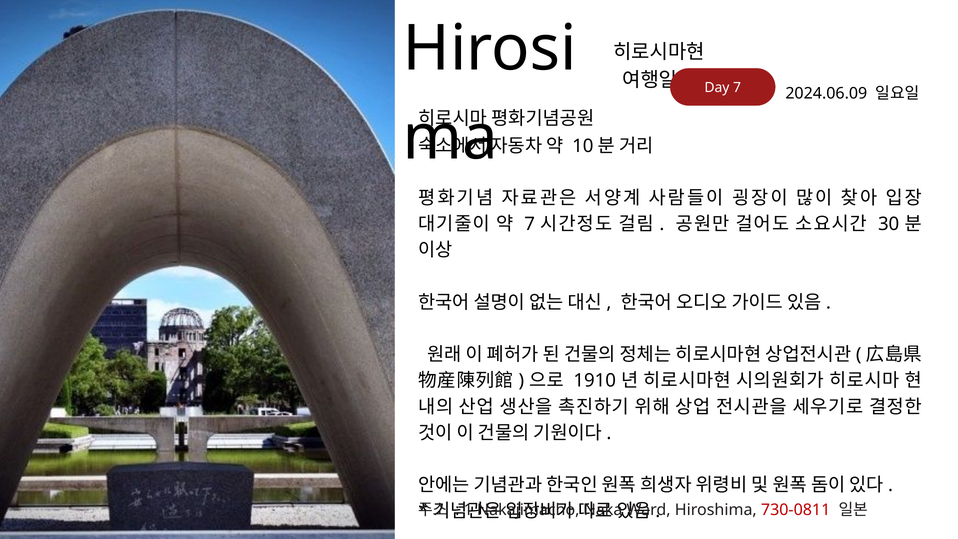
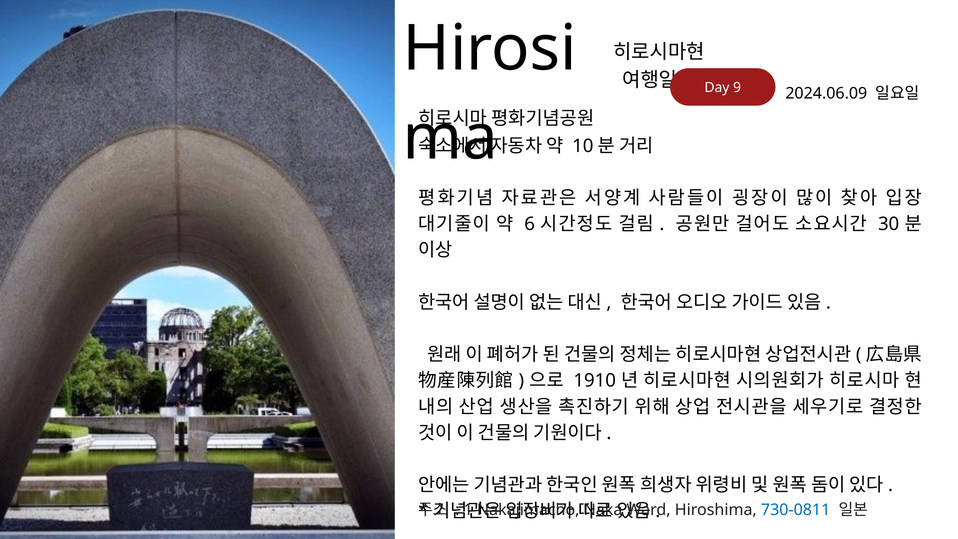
Day 7: 7 -> 9
7 at (530, 224): 7 -> 6
730-0811 colour: red -> blue
